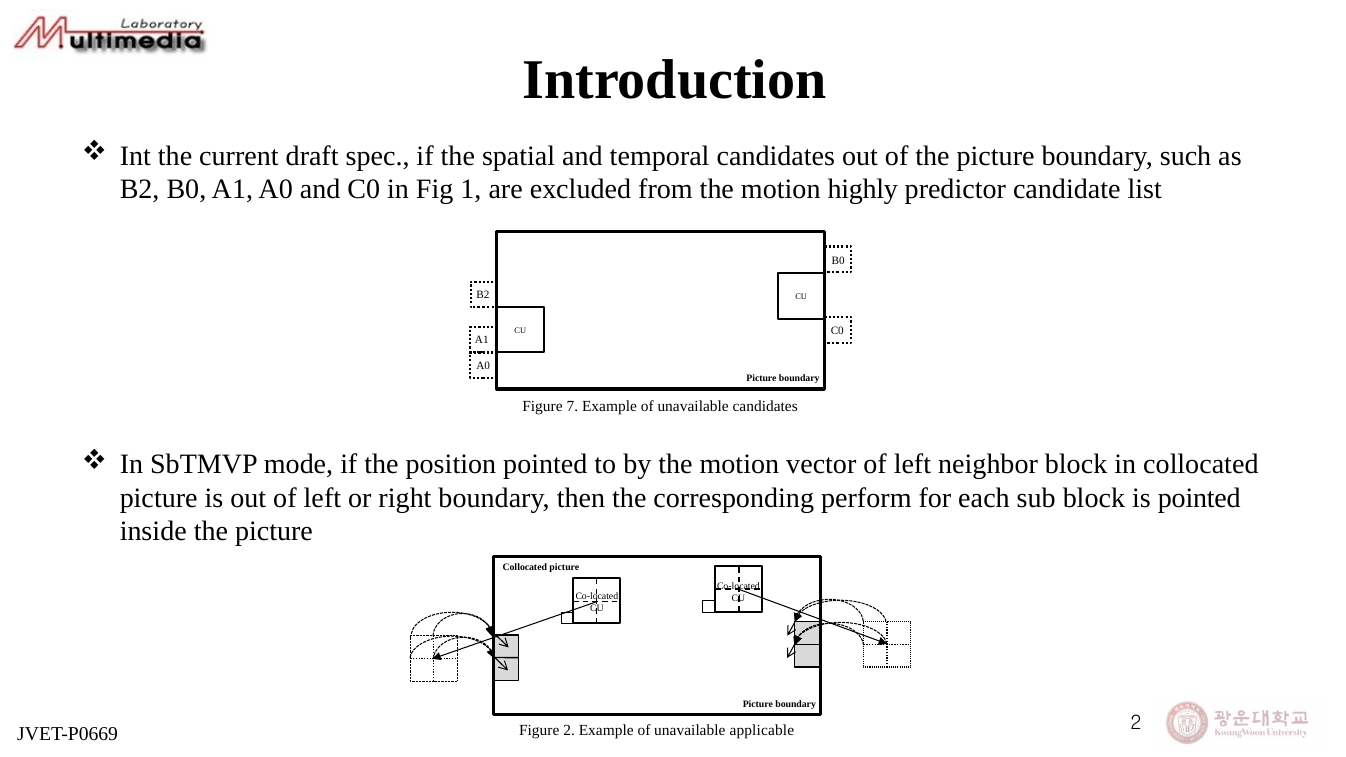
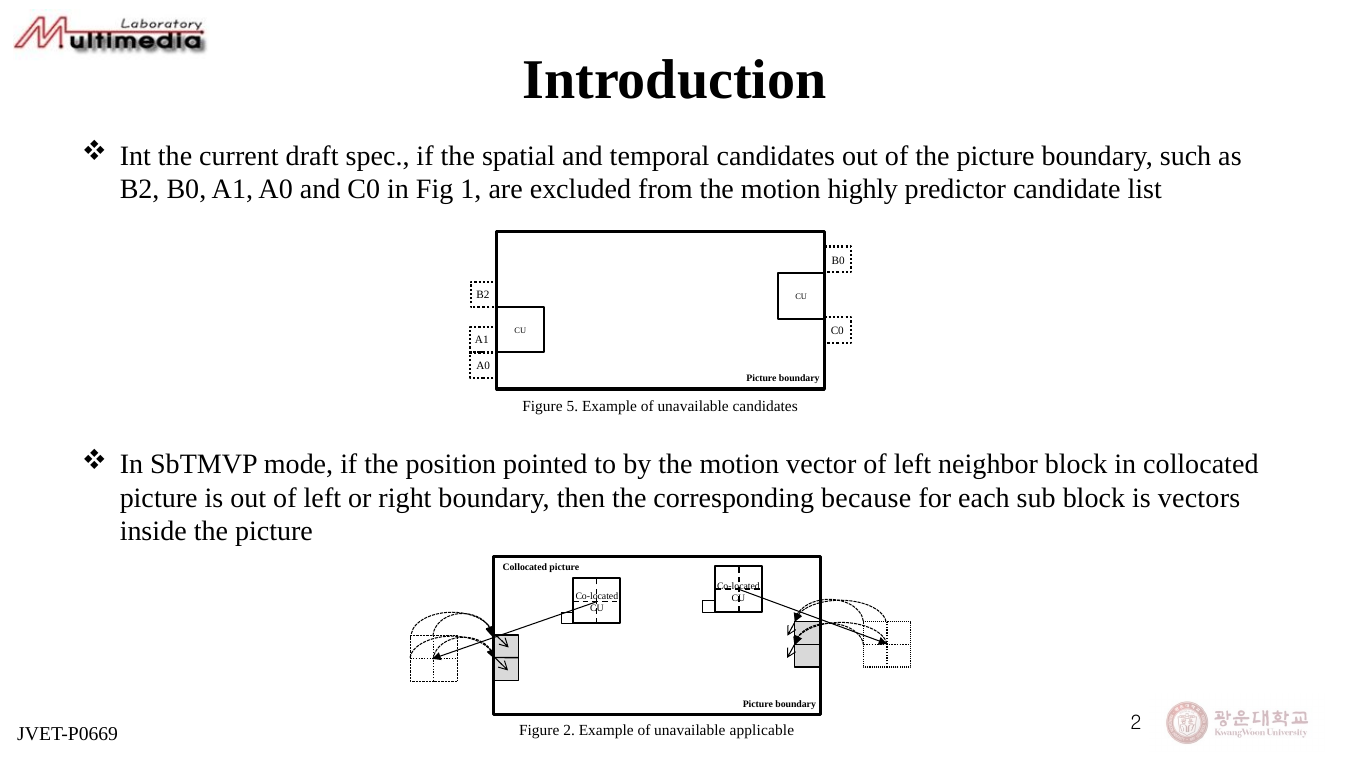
7: 7 -> 5
perform: perform -> because
is pointed: pointed -> vectors
